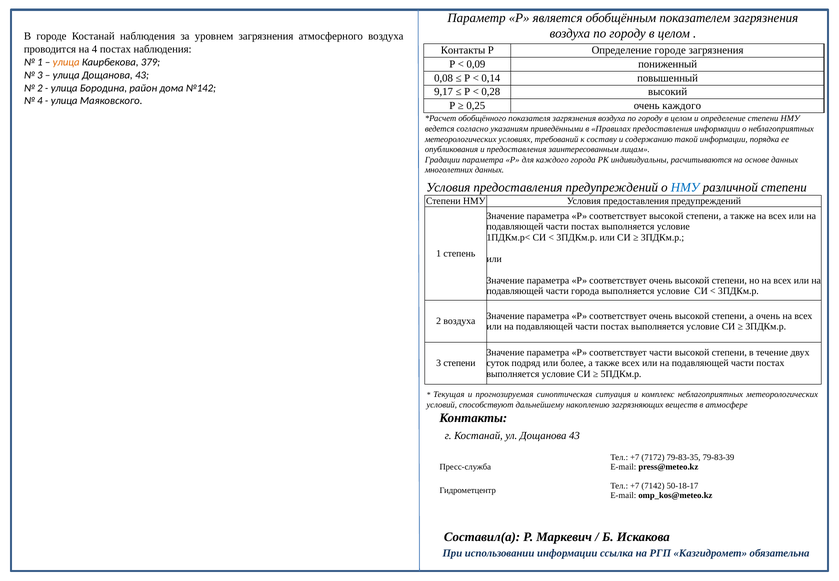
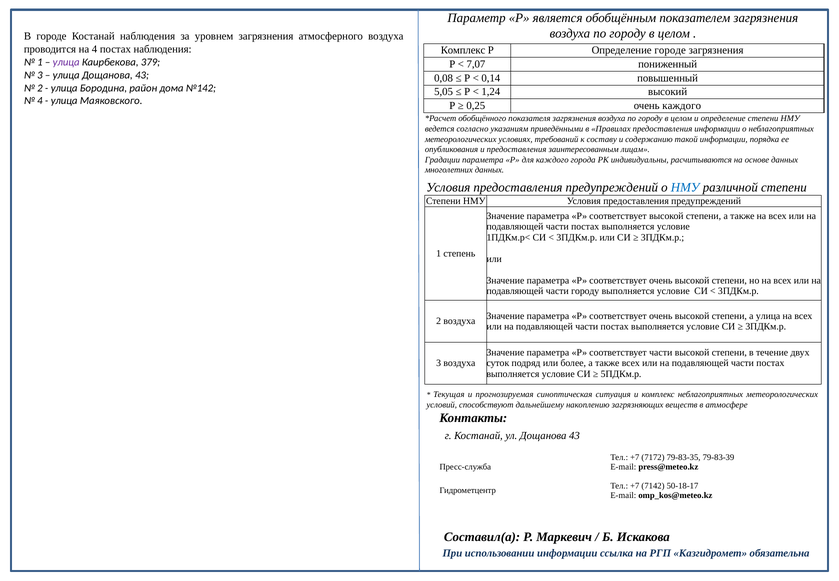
Контакты at (463, 50): Контакты -> Комплекс
улица at (66, 62) colour: orange -> purple
0,09: 0,09 -> 7,07
9,17: 9,17 -> 5,05
0,28: 0,28 -> 1,24
части города: города -> городу
а очень: очень -> улица
3 степени: степени -> воздуха
